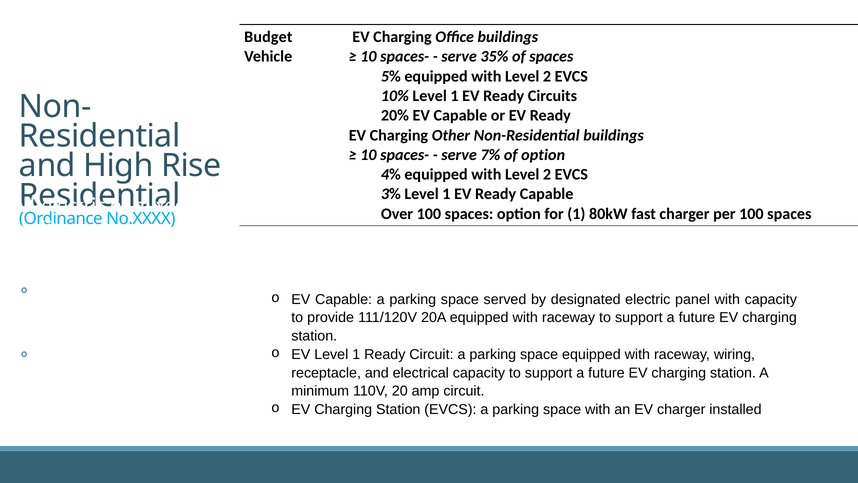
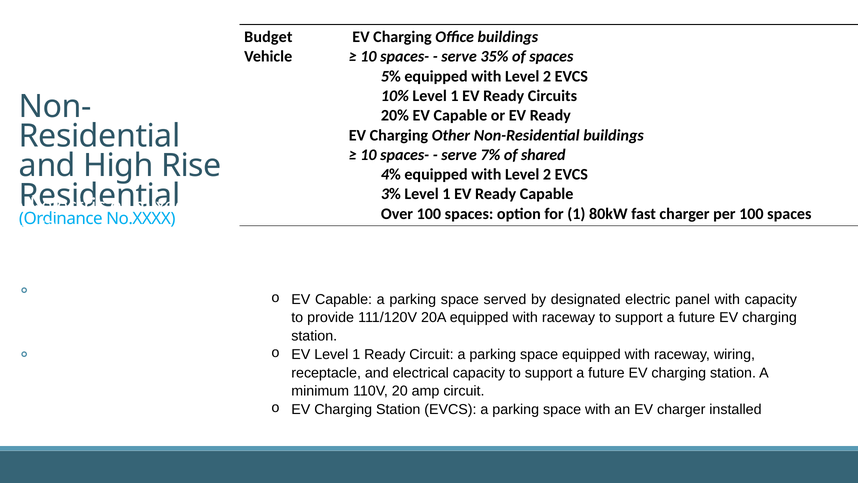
of option: option -> shared
